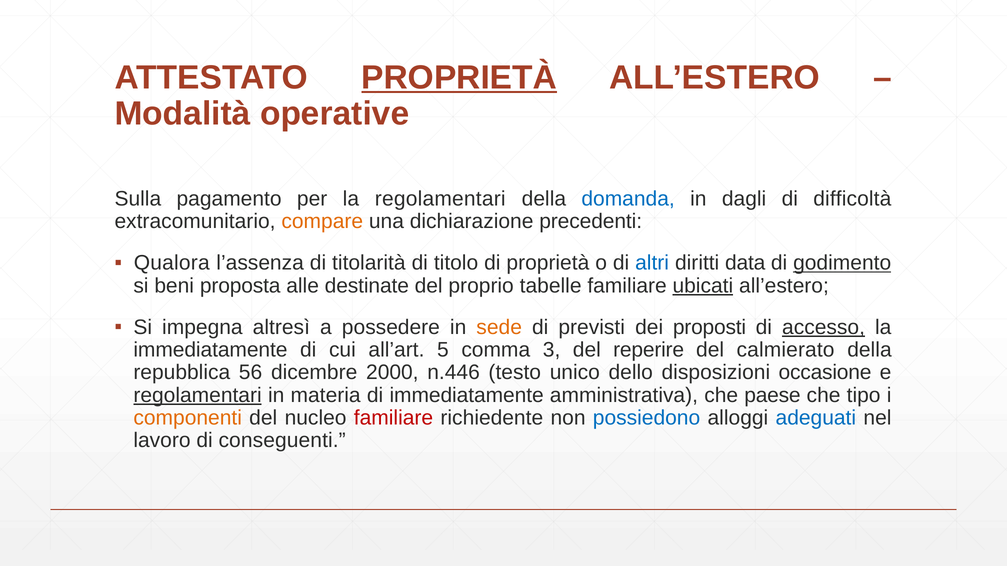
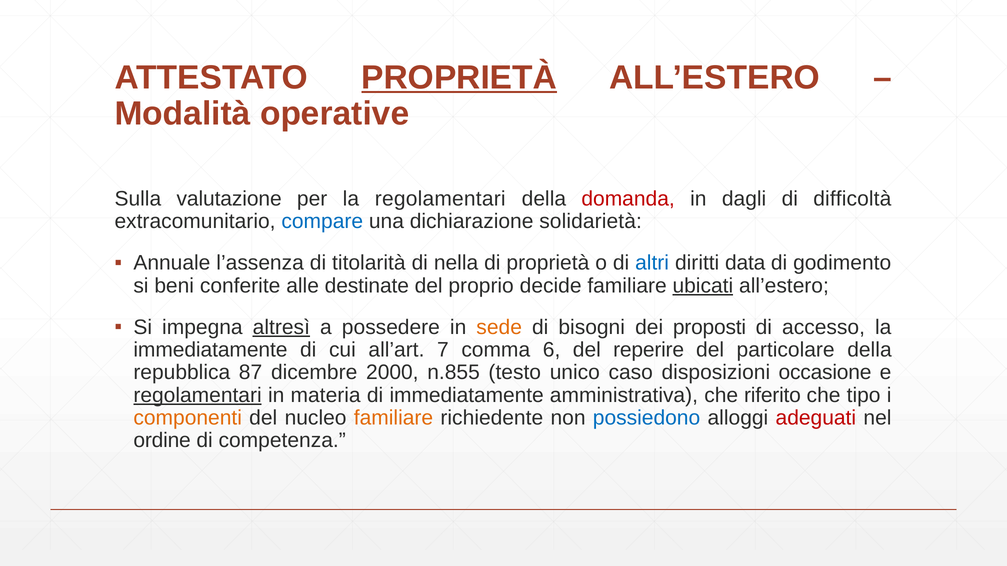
pagamento: pagamento -> valutazione
domanda colour: blue -> red
compare colour: orange -> blue
precedenti: precedenti -> solidarietà
Qualora: Qualora -> Annuale
titolo: titolo -> nella
godimento underline: present -> none
proposta: proposta -> conferite
tabelle: tabelle -> decide
altresì underline: none -> present
previsti: previsti -> bisogni
accesso underline: present -> none
5: 5 -> 7
3: 3 -> 6
calmierato: calmierato -> particolare
56: 56 -> 87
n.446: n.446 -> n.855
dello: dello -> caso
paese: paese -> riferito
familiare at (393, 418) colour: red -> orange
adeguati colour: blue -> red
lavoro: lavoro -> ordine
conseguenti: conseguenti -> competenza
